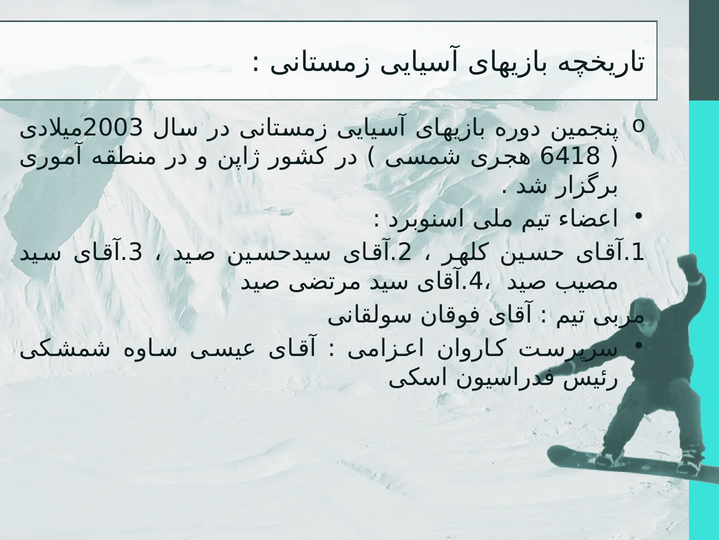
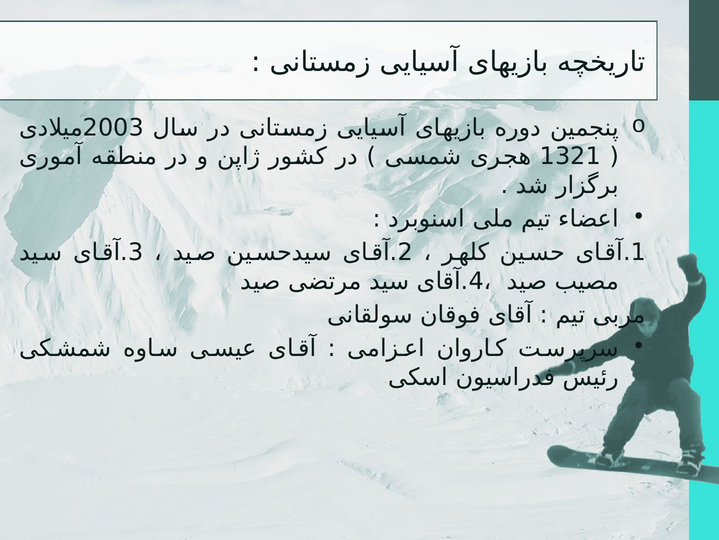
6418: 6418 -> 1321
